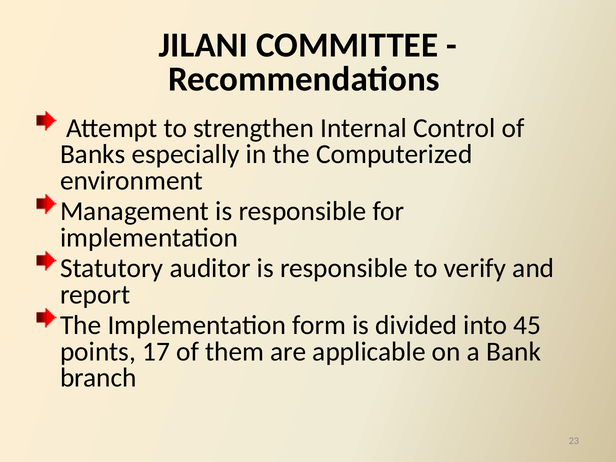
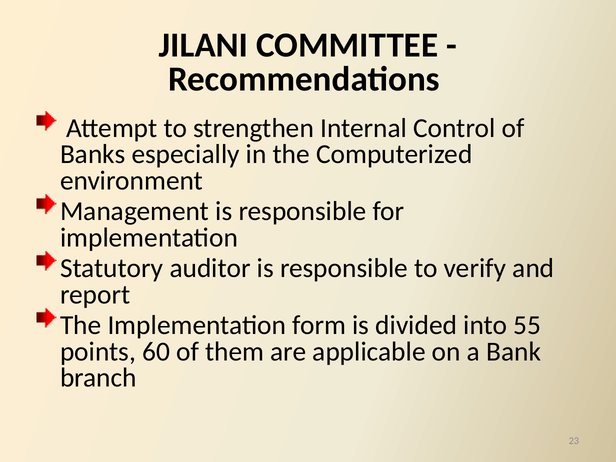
45: 45 -> 55
17: 17 -> 60
